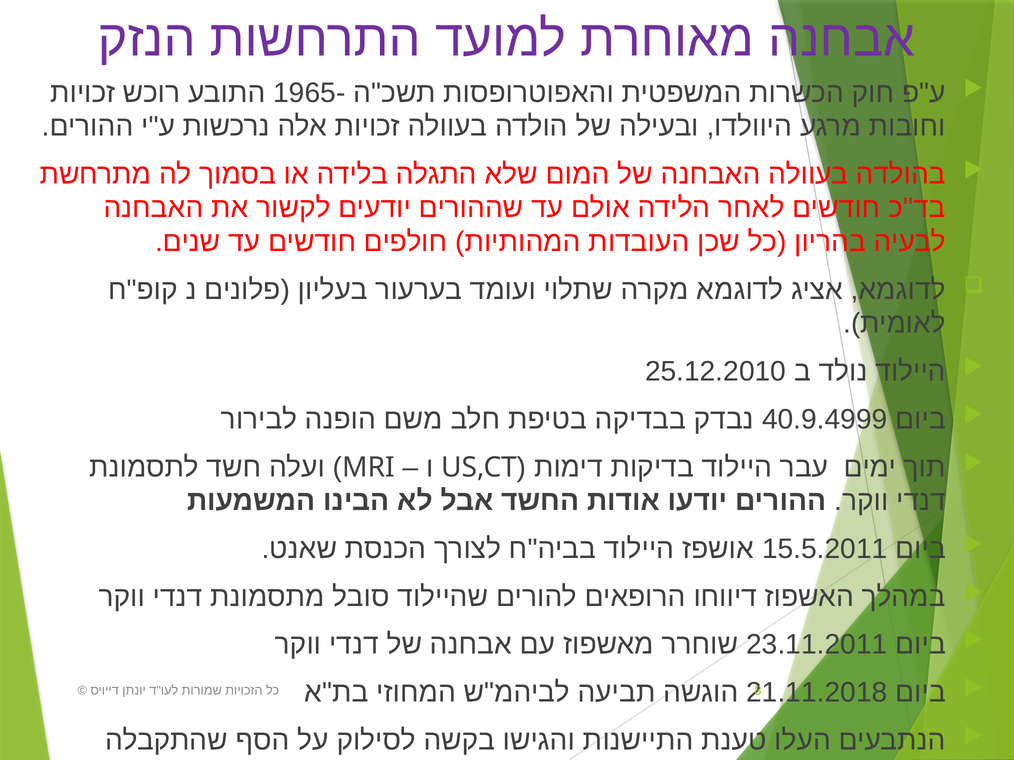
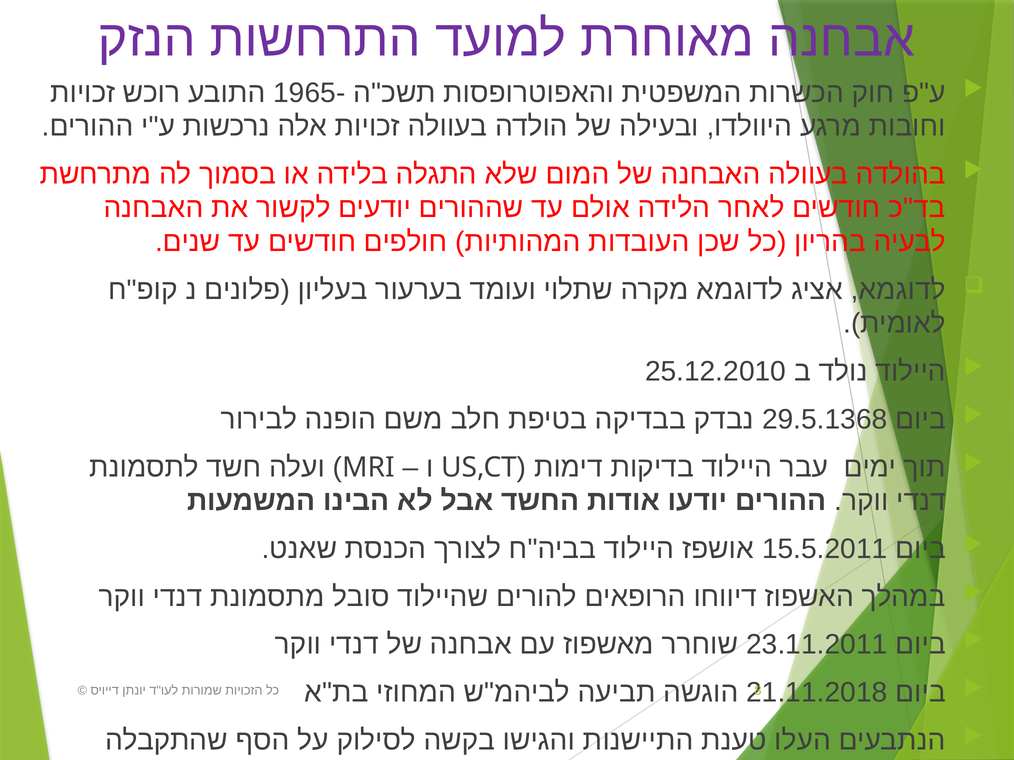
40.9.4999: 40.9.4999 -> 29.5.1368
